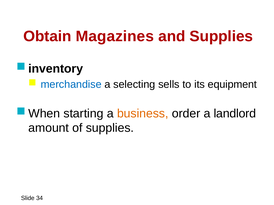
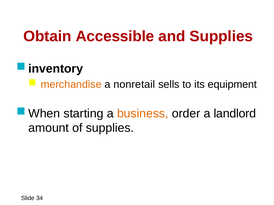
Magazines: Magazines -> Accessible
merchandise colour: blue -> orange
selecting: selecting -> nonretail
